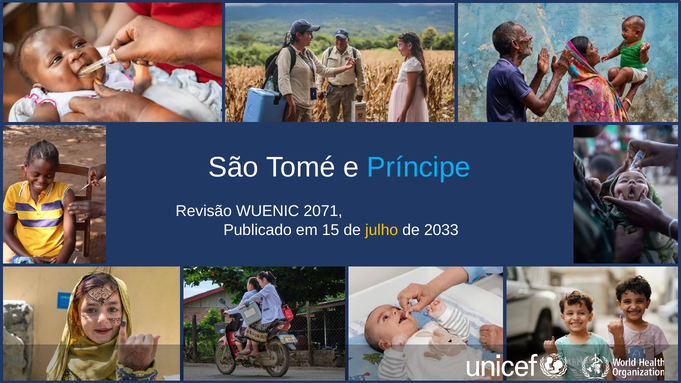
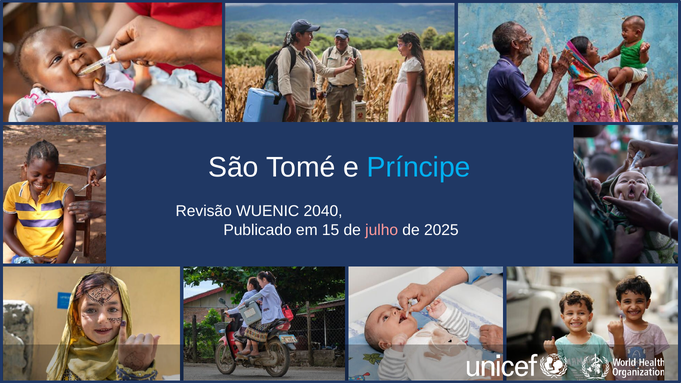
2071: 2071 -> 2040
julho colour: yellow -> pink
2033: 2033 -> 2025
